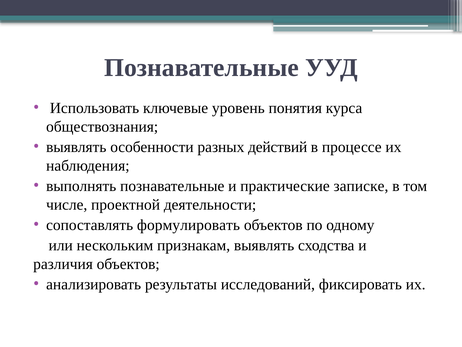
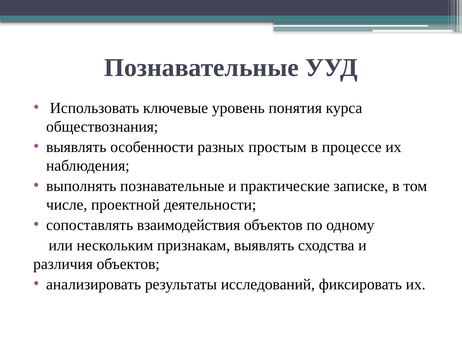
действий: действий -> простым
формулировать: формулировать -> взаимодействия
